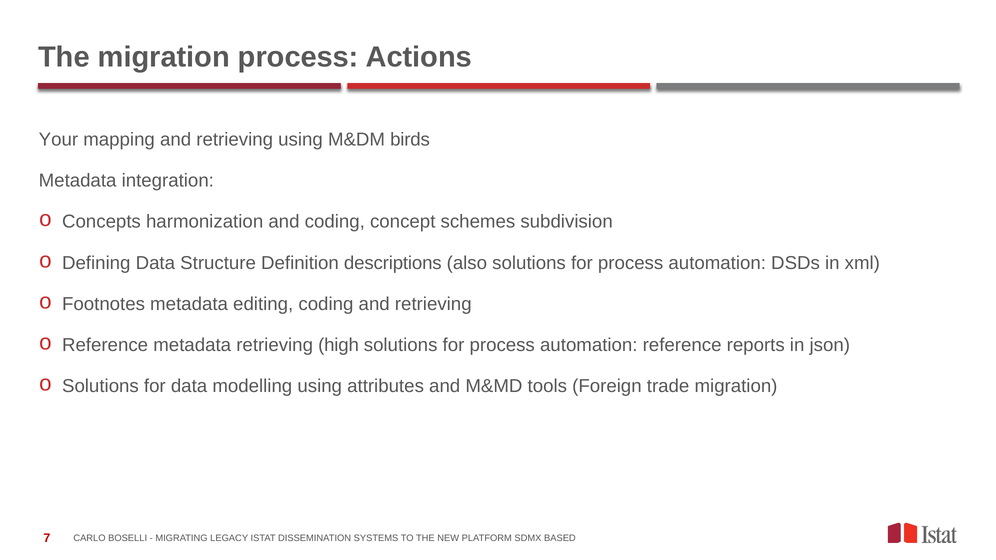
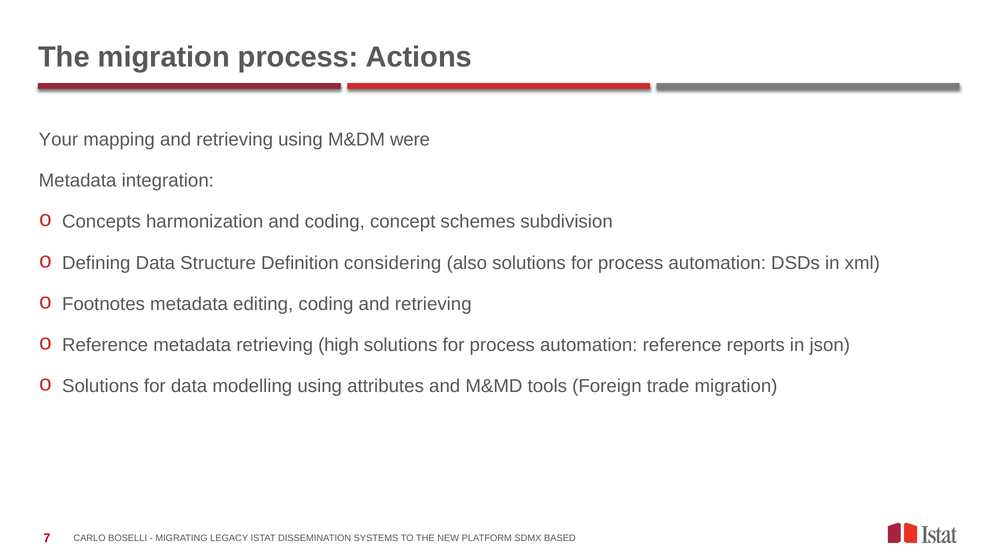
birds: birds -> were
descriptions: descriptions -> considering
